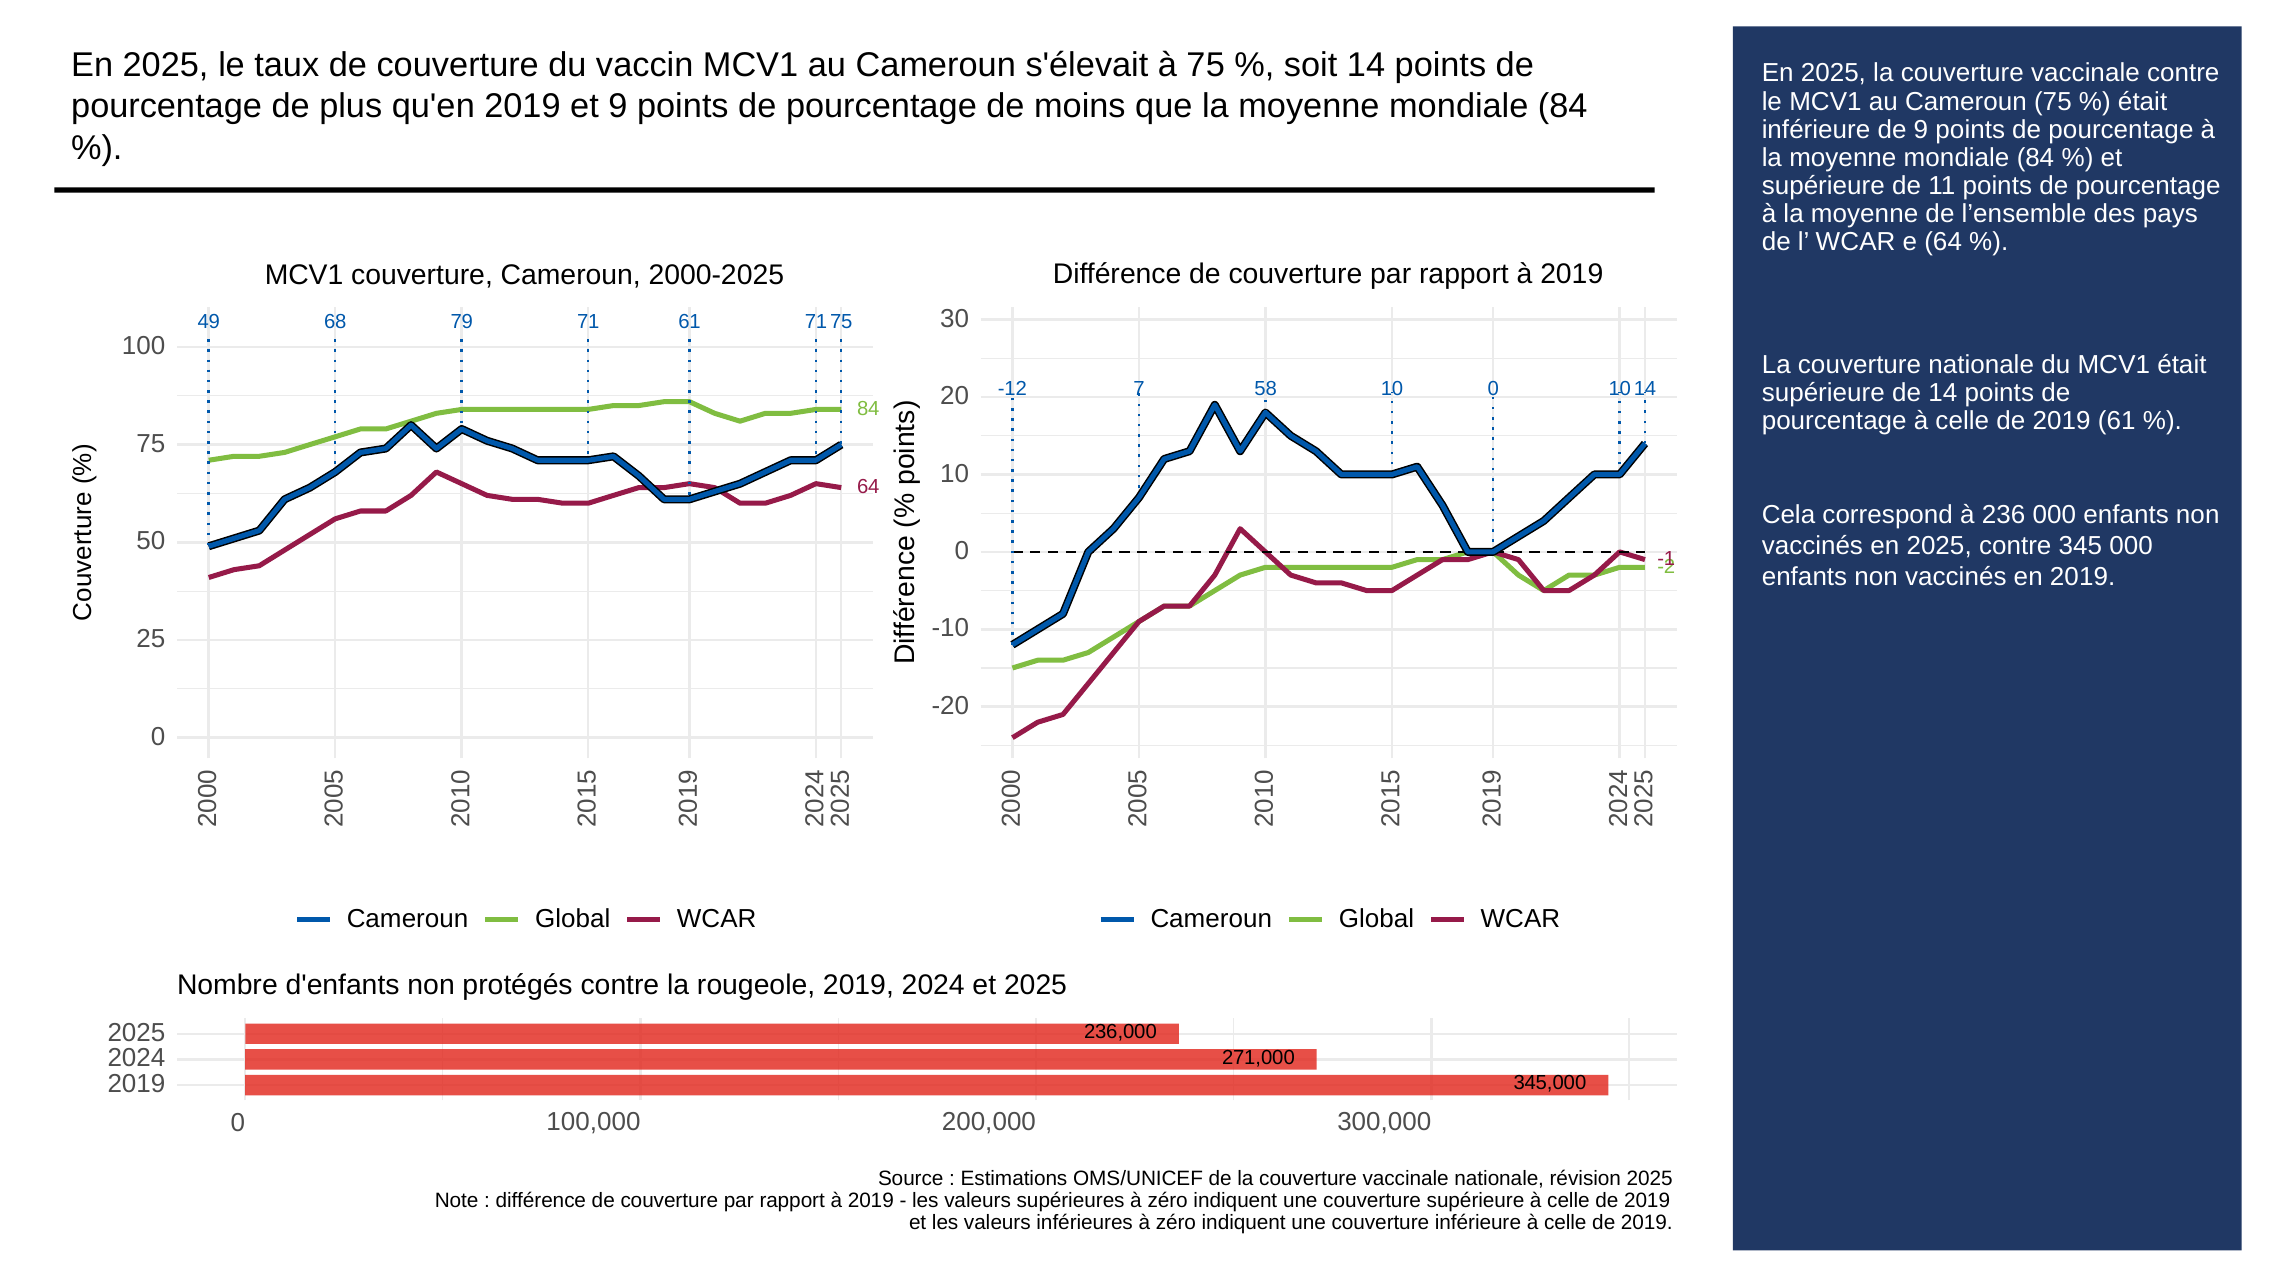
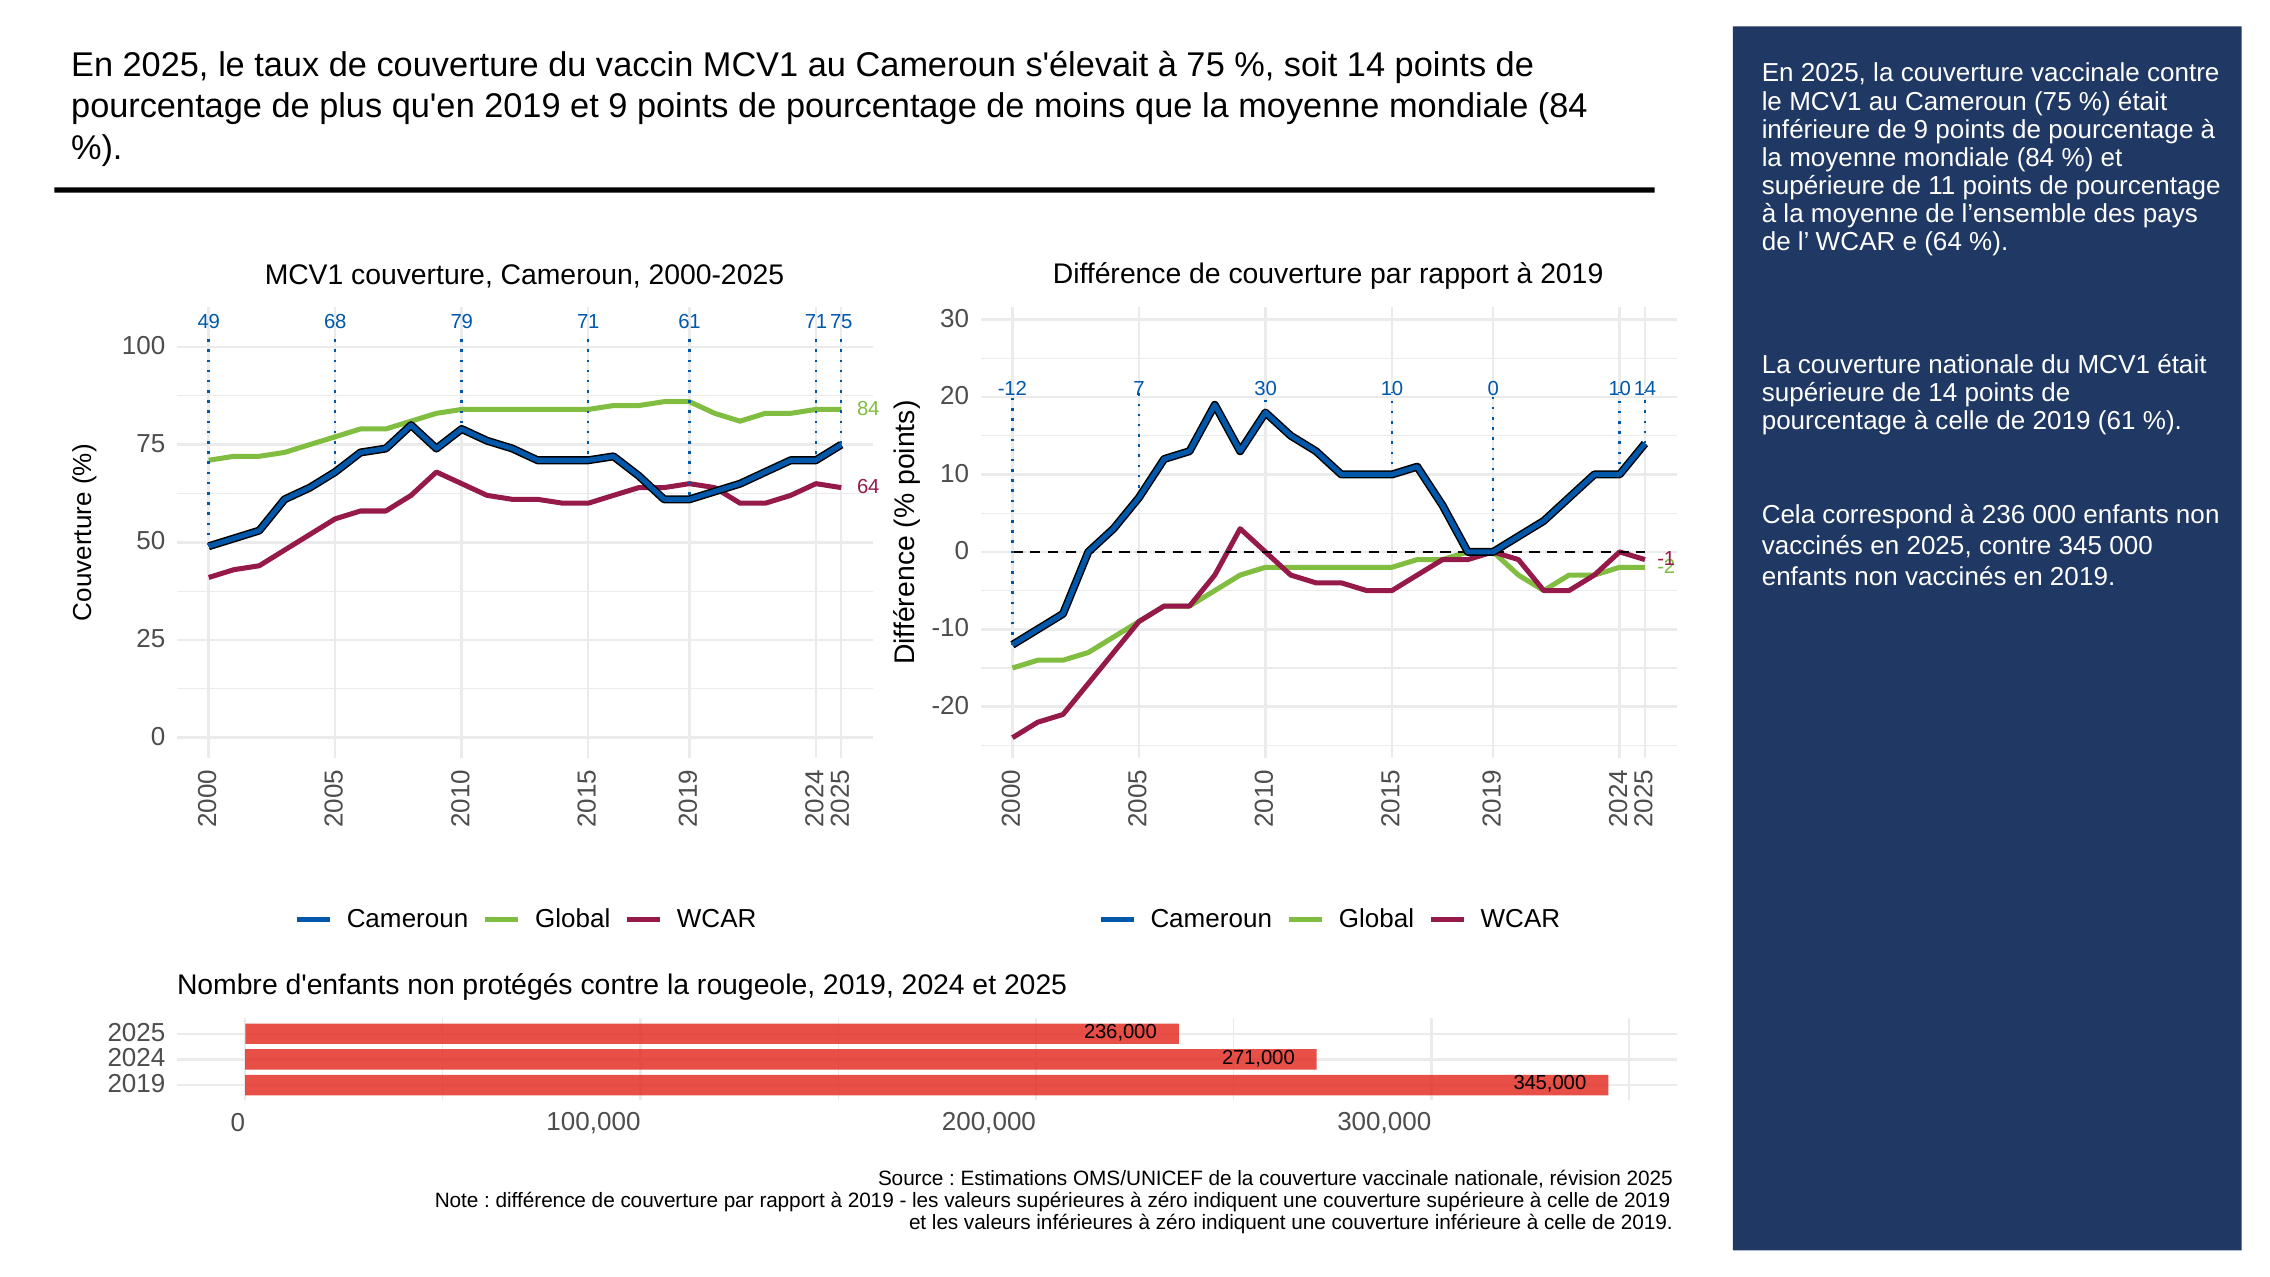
7 58: 58 -> 30
